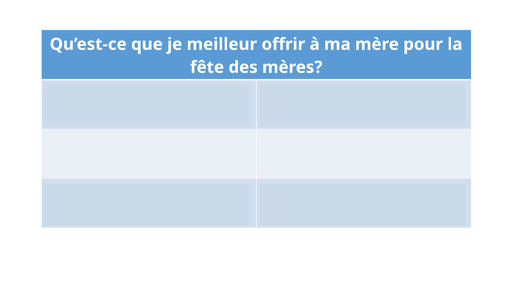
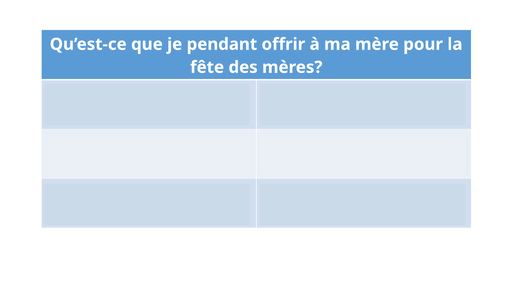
meilleur: meilleur -> pendant
